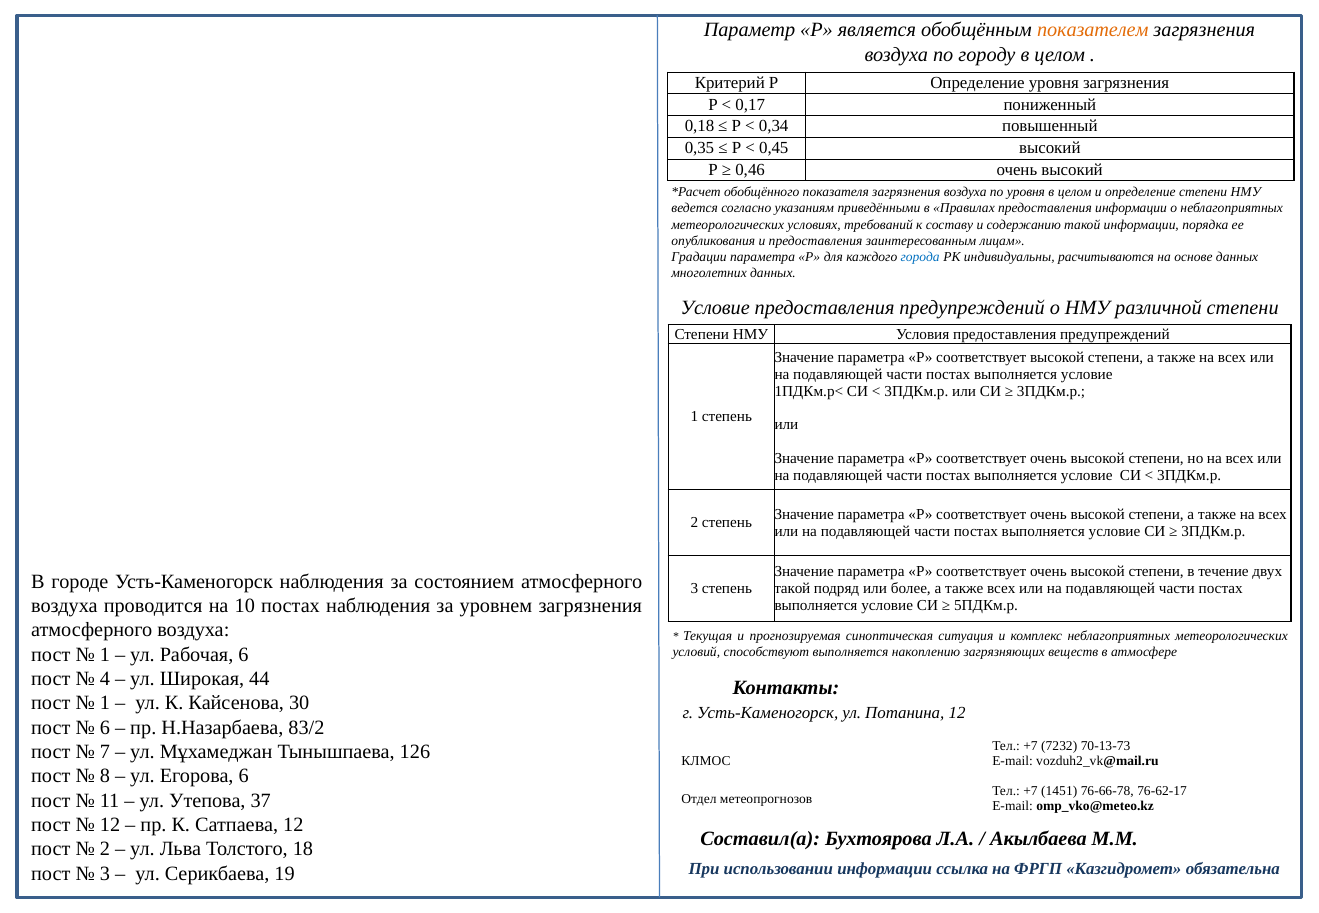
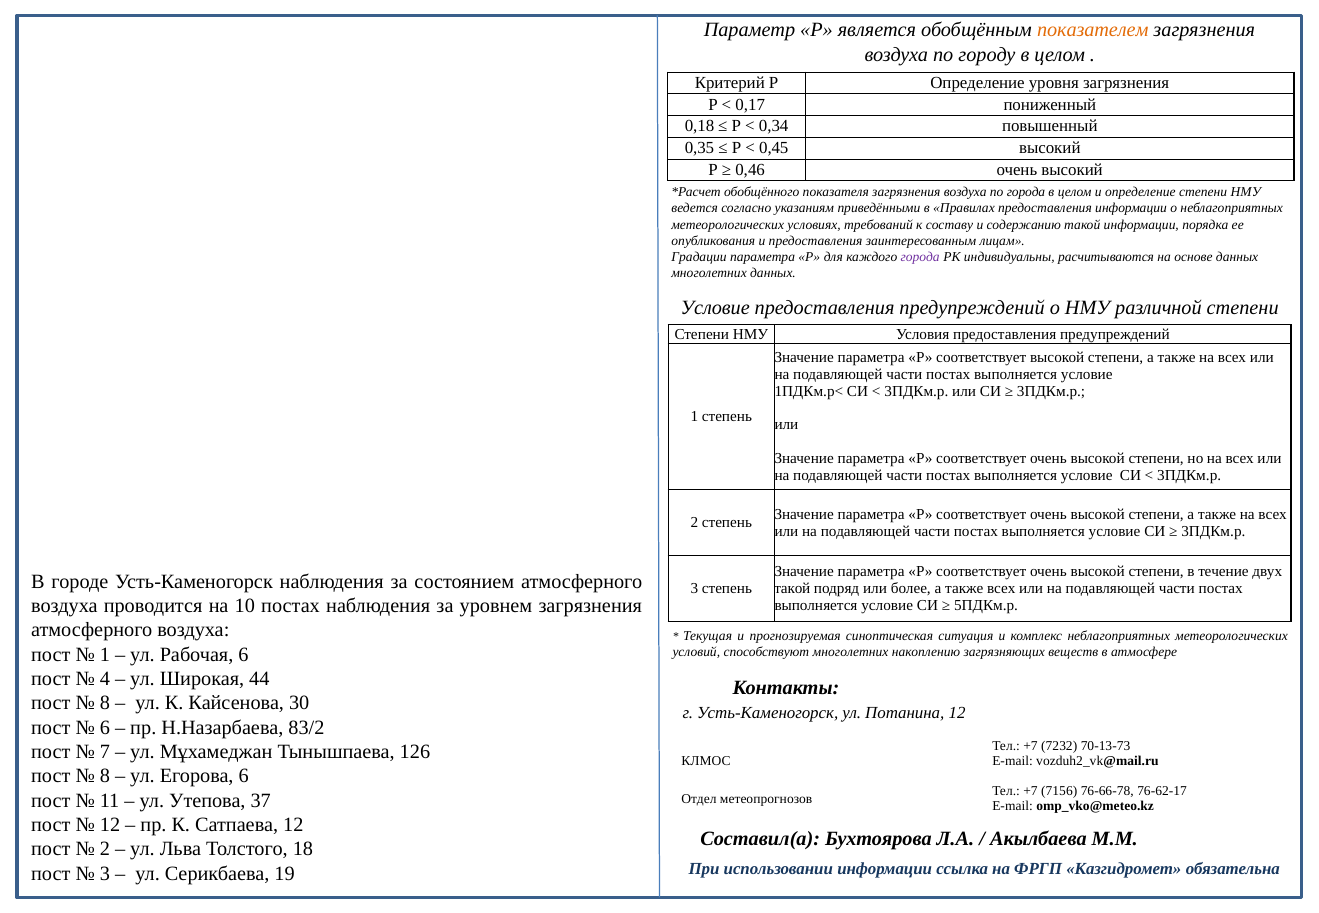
по уровня: уровня -> города
города at (920, 257) colour: blue -> purple
способствуют выполняется: выполняется -> многолетних
1 at (105, 703): 1 -> 8
1451: 1451 -> 7156
